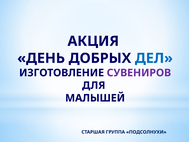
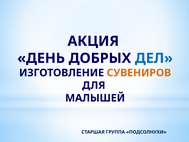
СУВЕНИРОВ colour: purple -> orange
